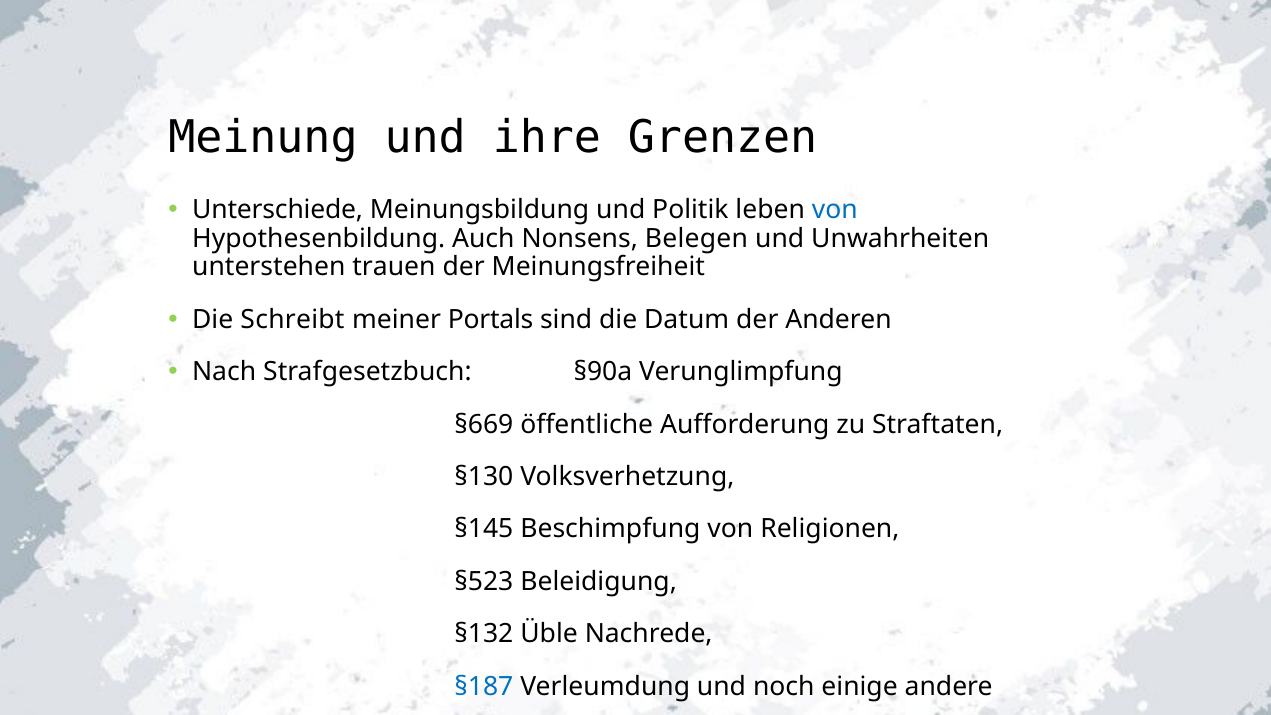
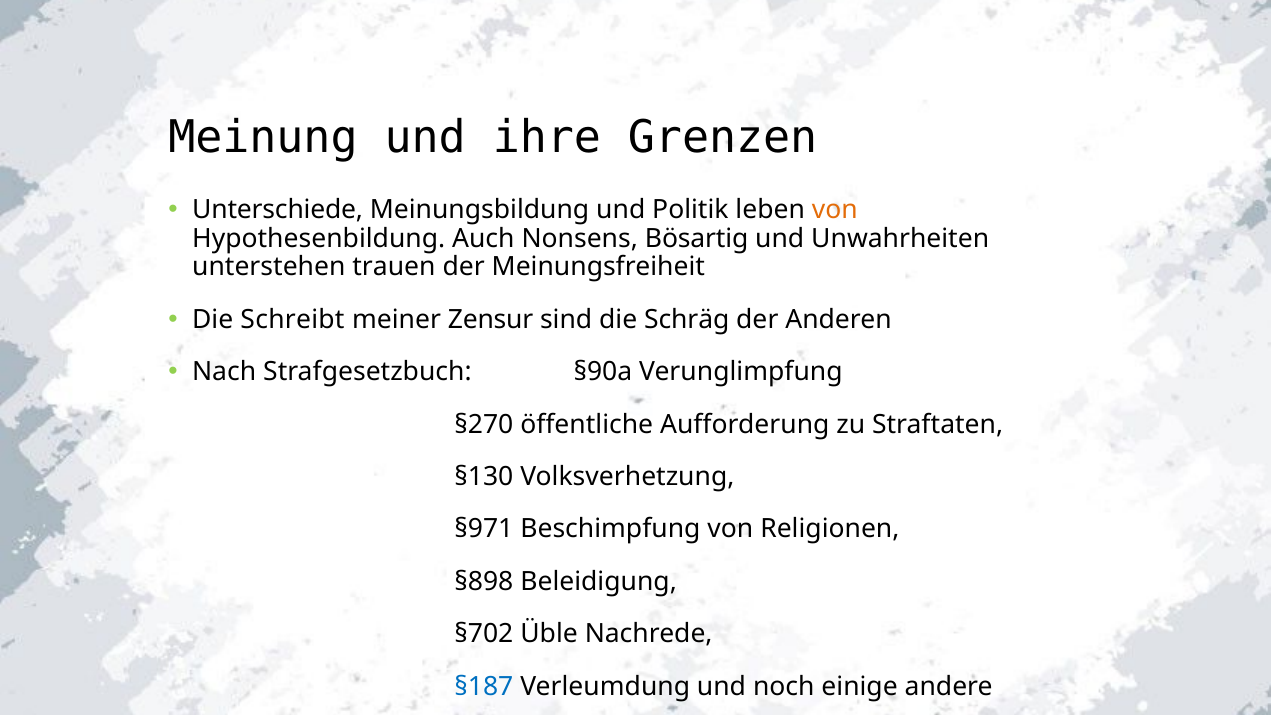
von at (835, 210) colour: blue -> orange
Belegen: Belegen -> Bösartig
Portals: Portals -> Zensur
Datum: Datum -> Schräg
§669: §669 -> §270
§145: §145 -> §971
§523: §523 -> §898
§132: §132 -> §702
